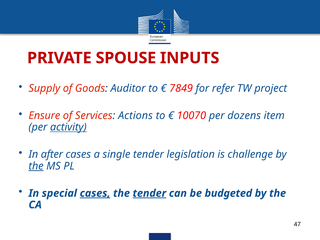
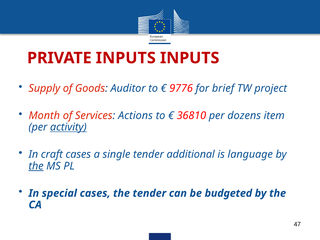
PRIVATE SPOUSE: SPOUSE -> INPUTS
7849: 7849 -> 9776
refer: refer -> brief
Ensure: Ensure -> Month
10070: 10070 -> 36810
after: after -> craft
legislation: legislation -> additional
challenge: challenge -> language
cases at (95, 193) underline: present -> none
tender at (149, 193) underline: present -> none
